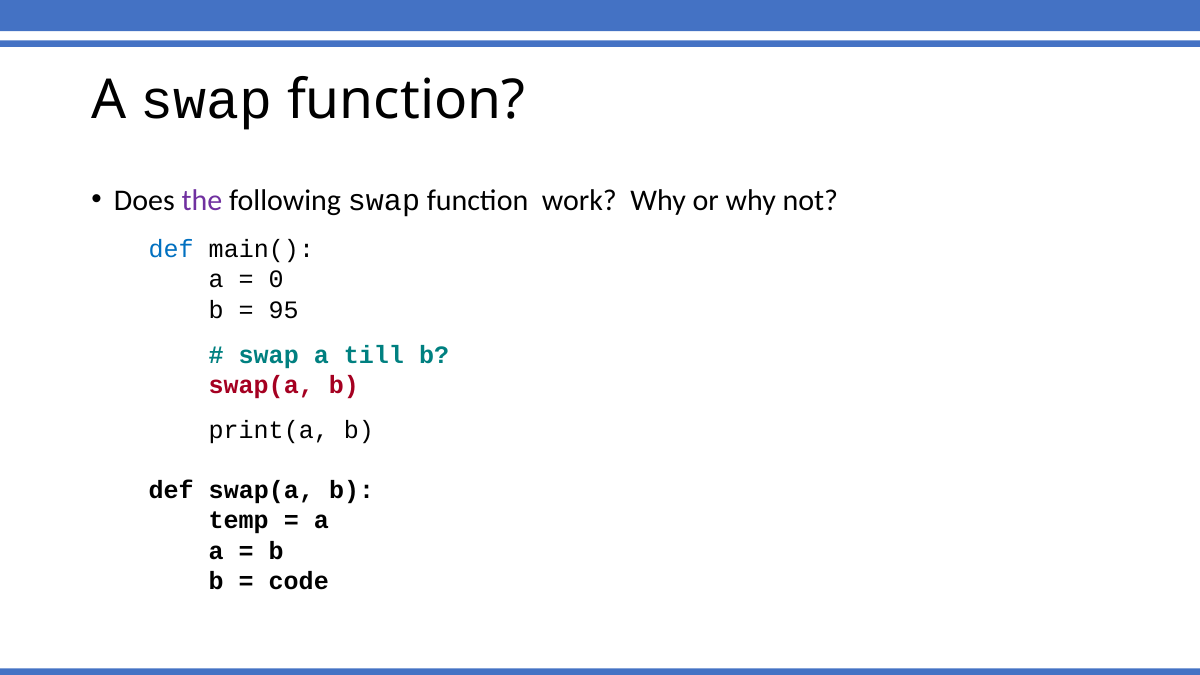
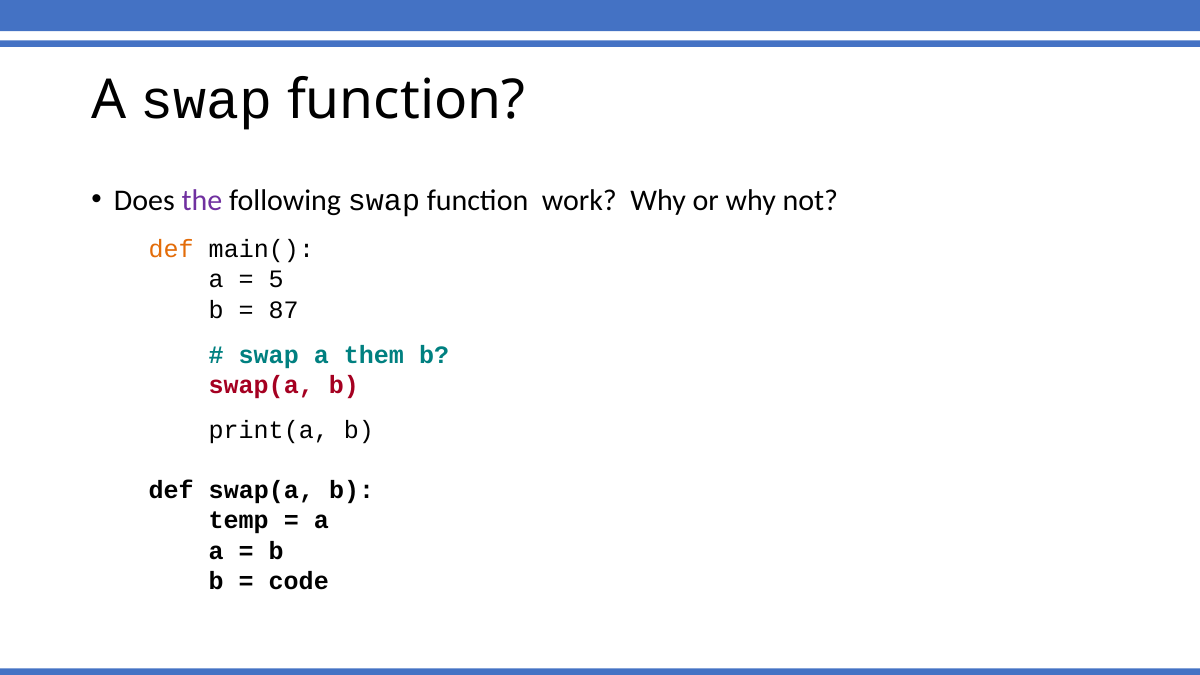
def at (171, 249) colour: blue -> orange
0: 0 -> 5
95: 95 -> 87
till: till -> them
